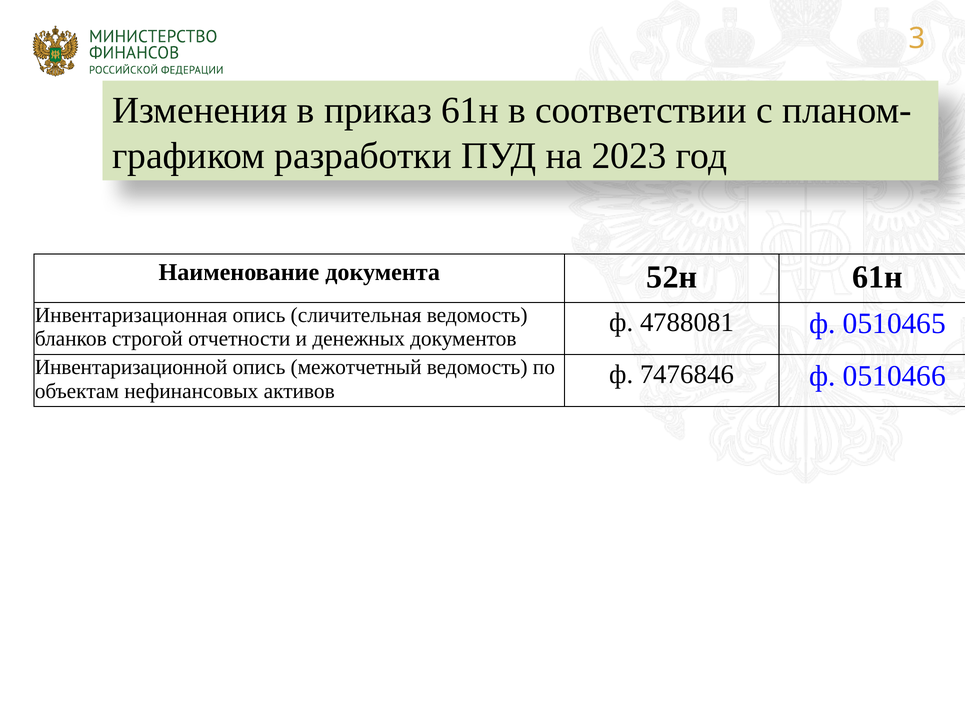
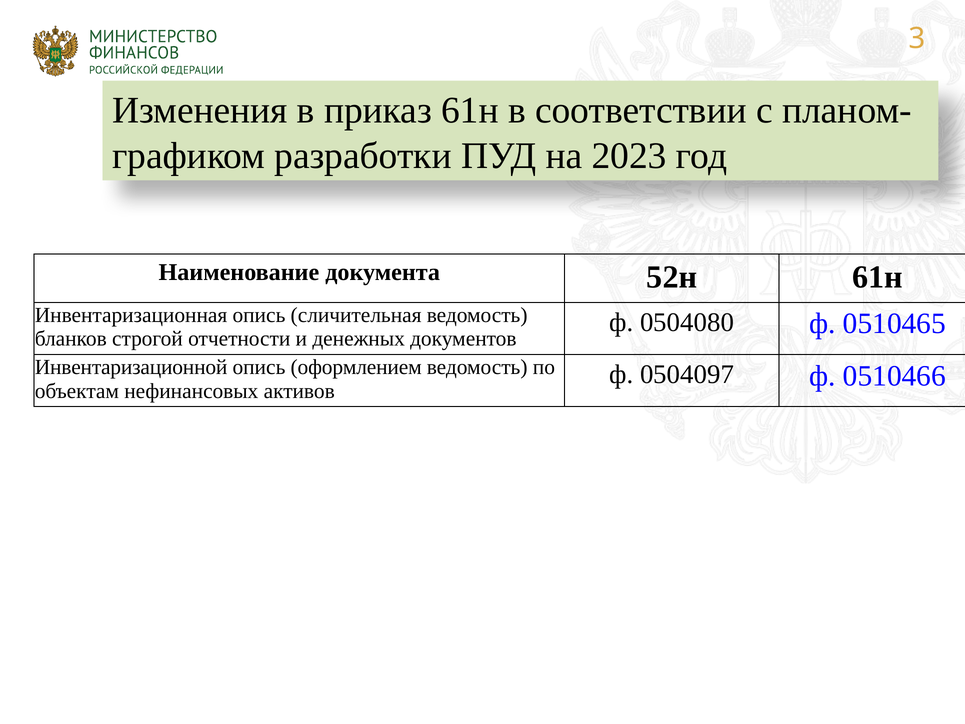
4788081: 4788081 -> 0504080
межотчетный: межотчетный -> оформлением
7476846: 7476846 -> 0504097
